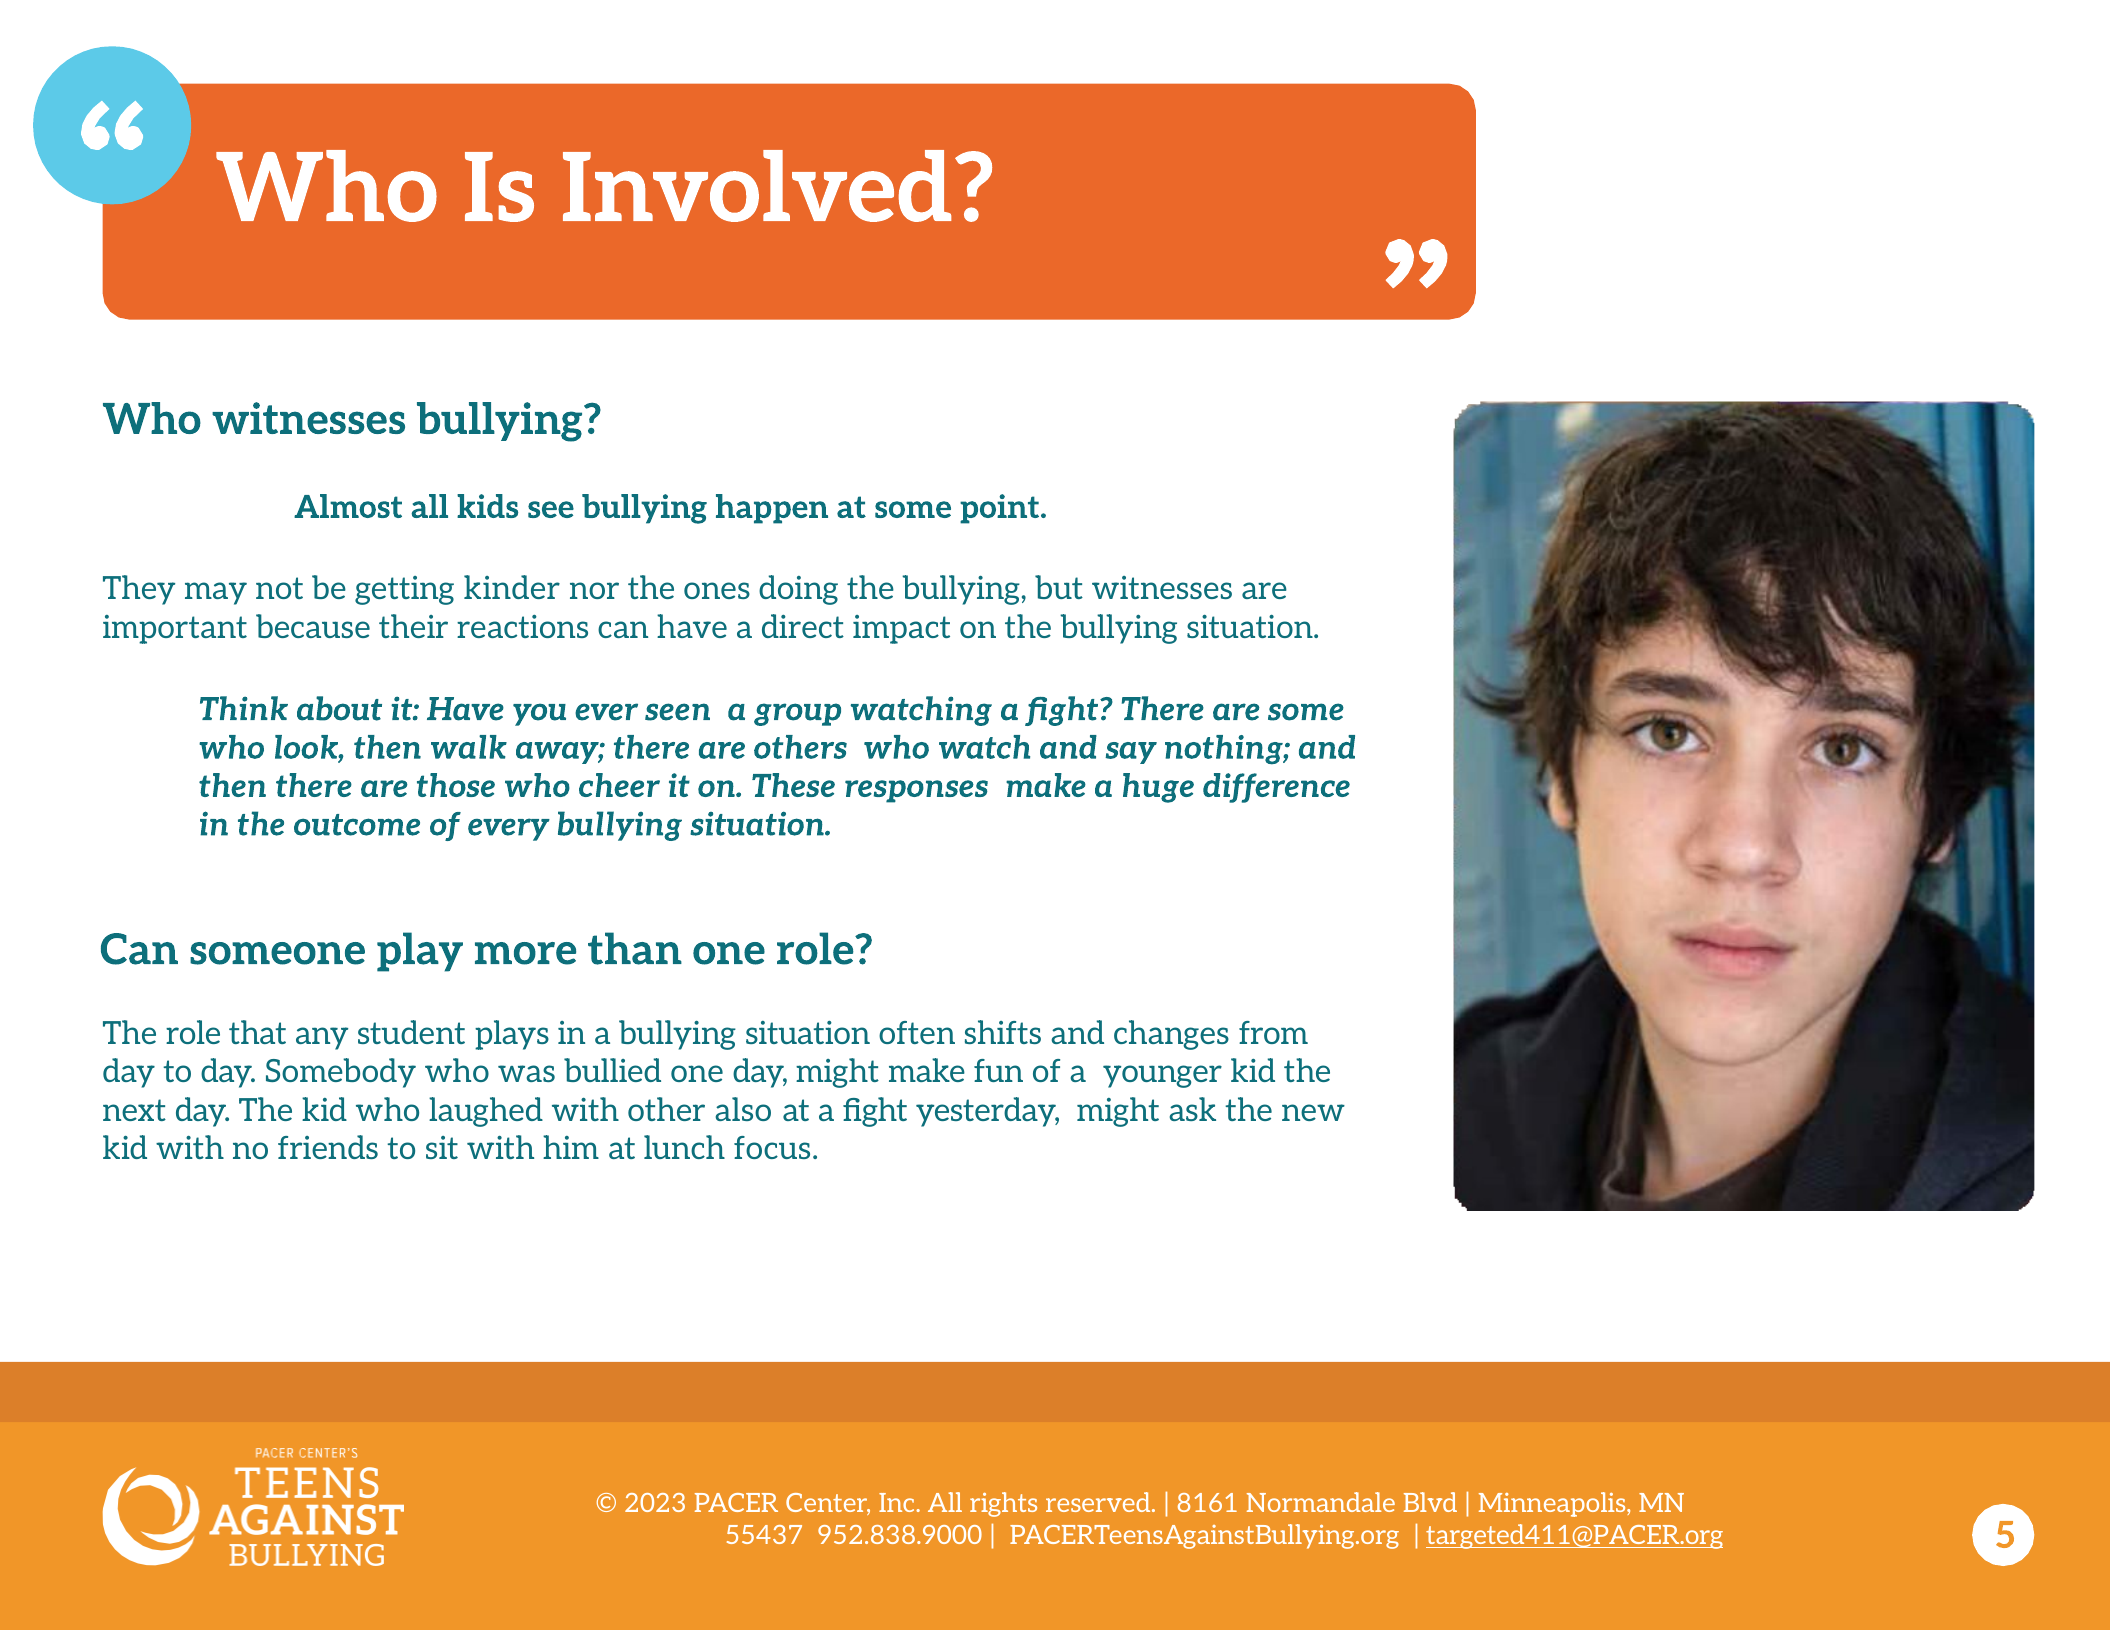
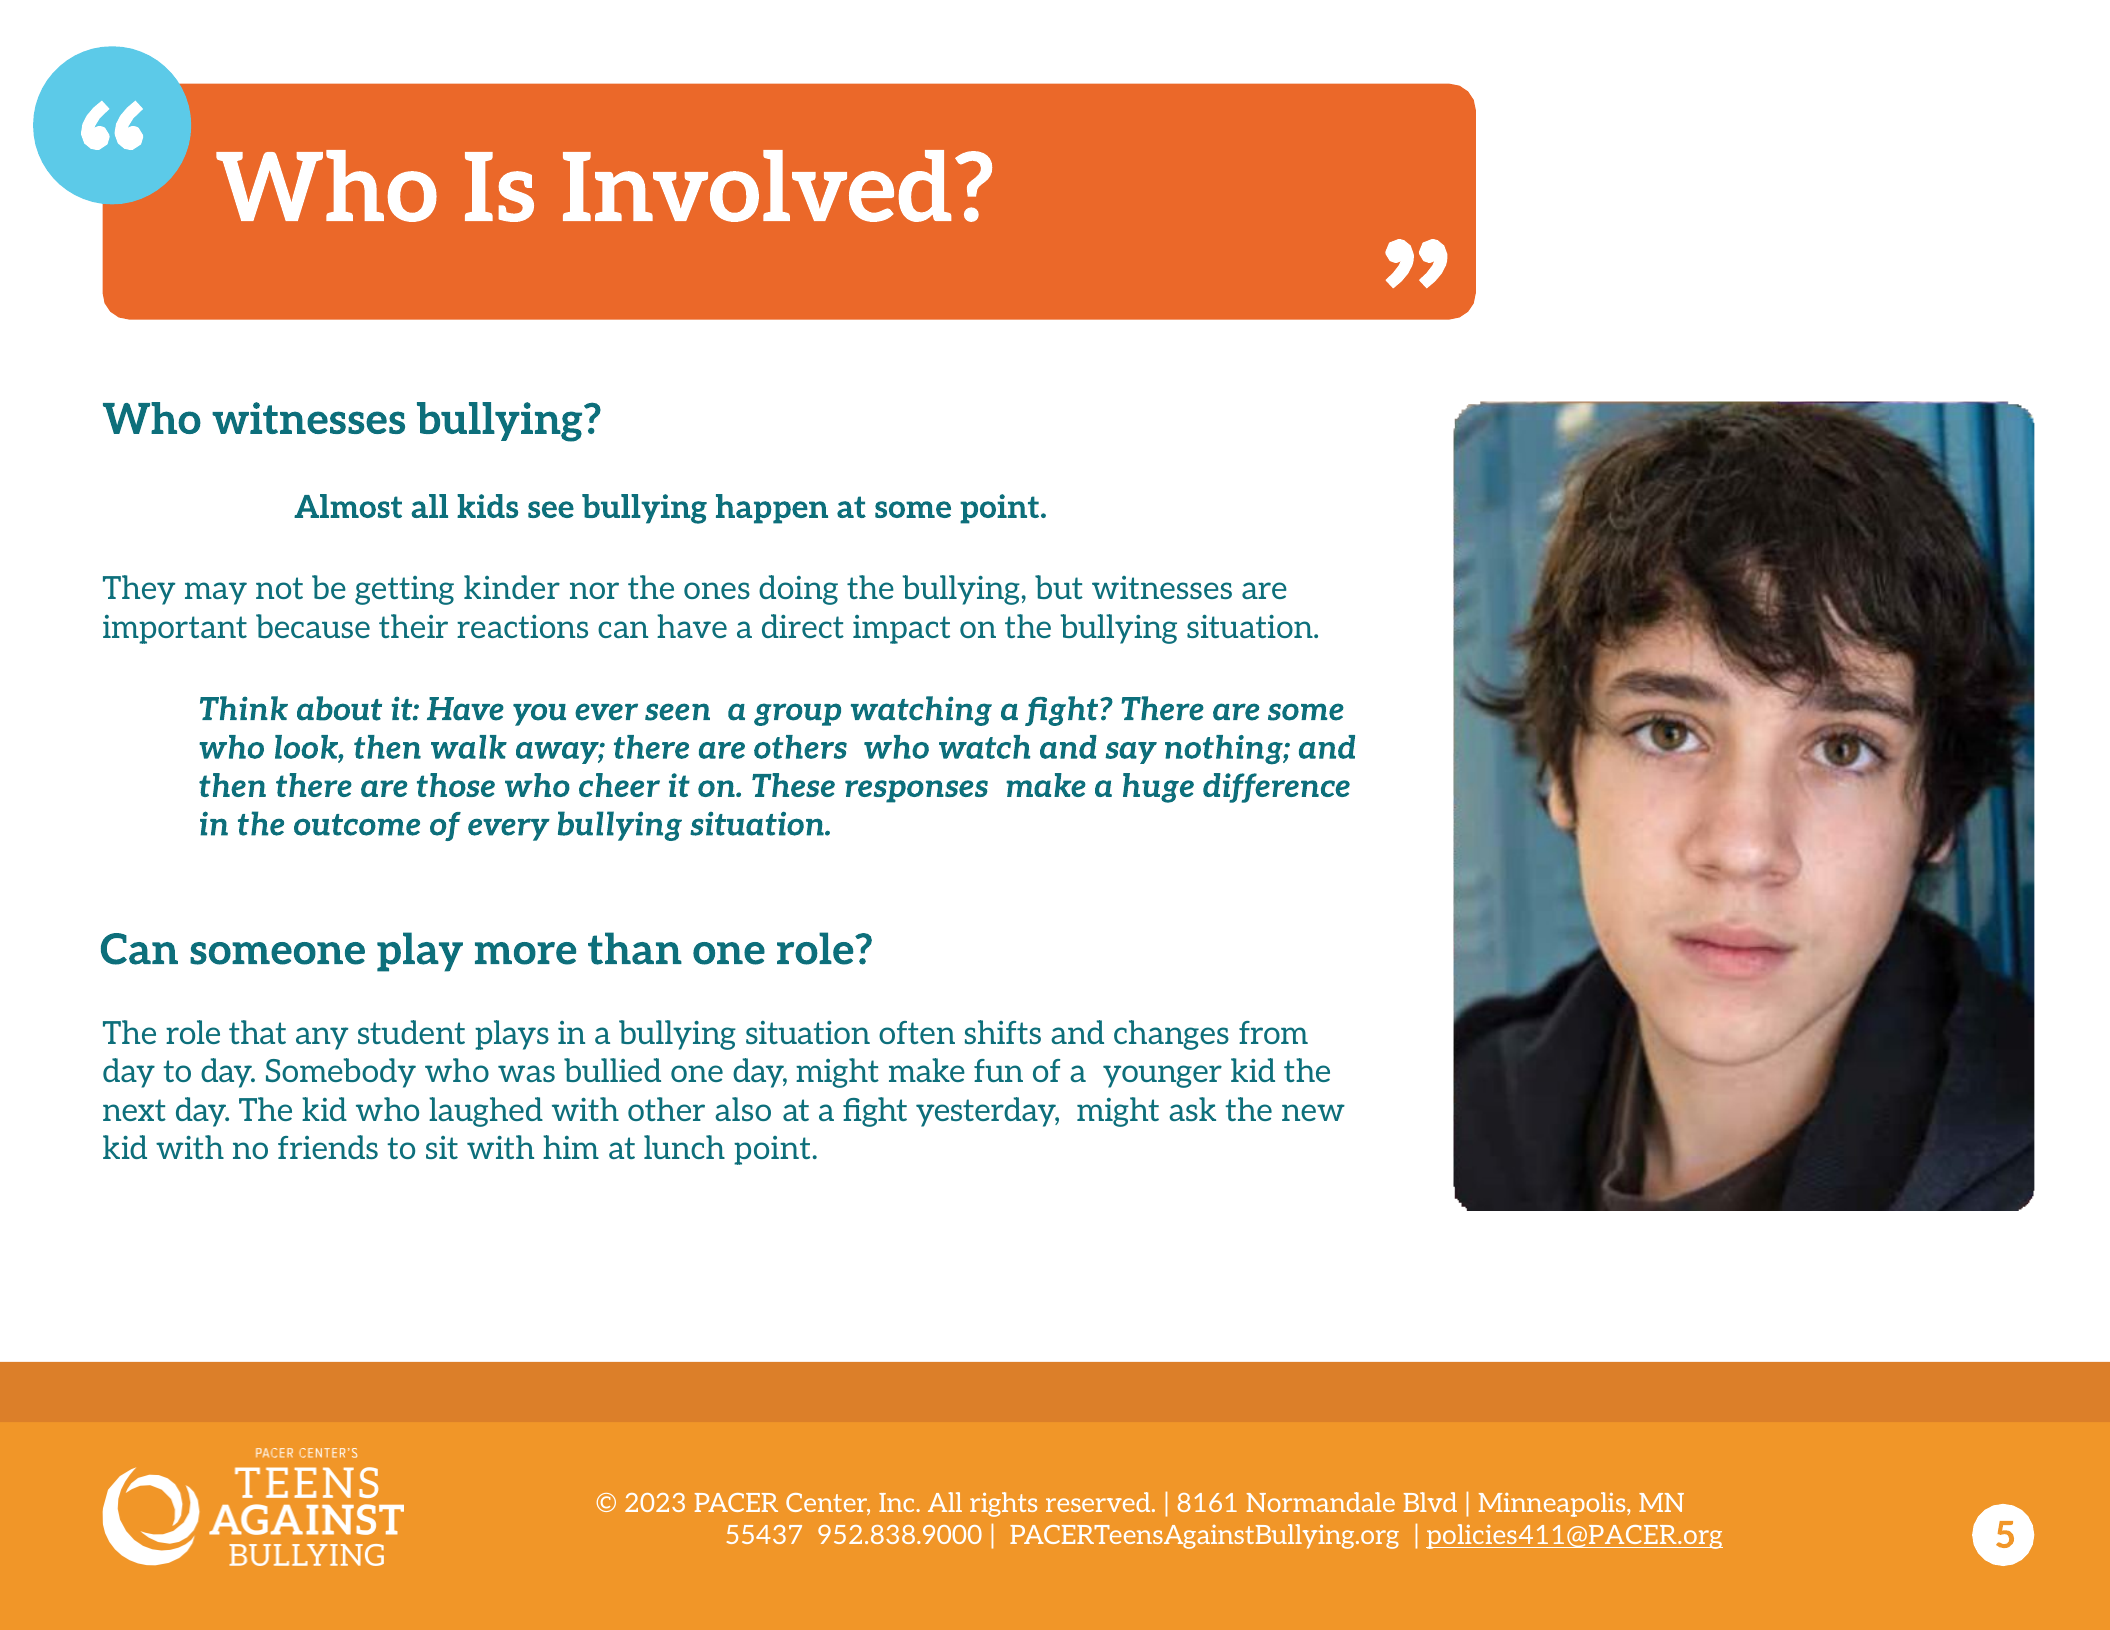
lunch focus: focus -> point
targeted411@PACER.org: targeted411@PACER.org -> policies411@PACER.org
